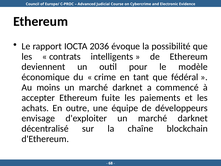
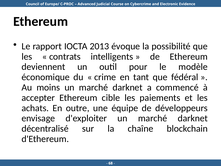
2036: 2036 -> 2013
fuite: fuite -> cible
